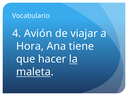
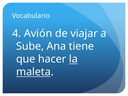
Hora: Hora -> Sube
